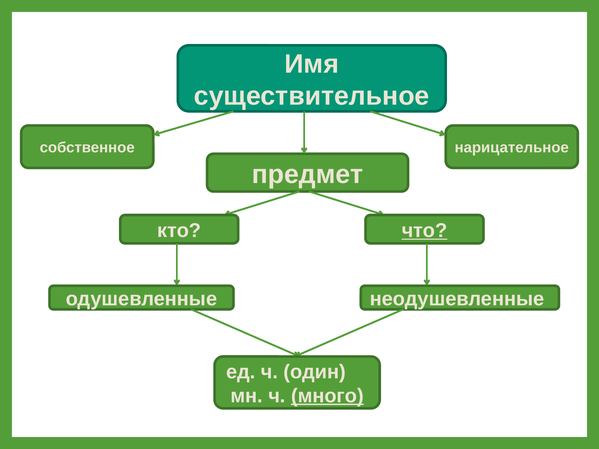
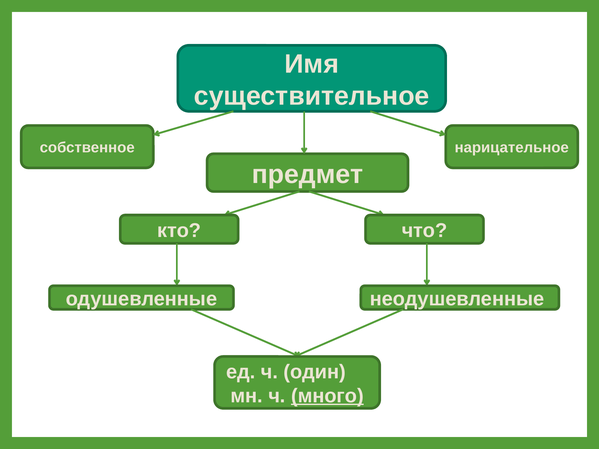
что underline: present -> none
